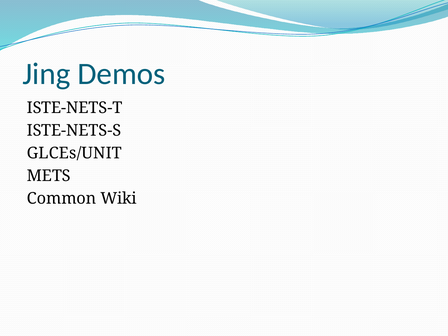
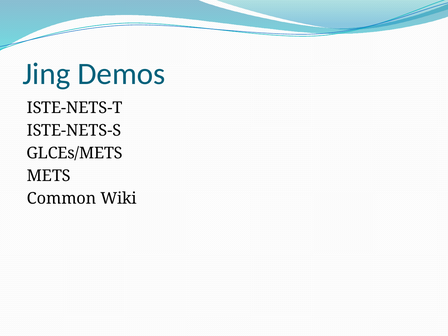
GLCEs/UNIT: GLCEs/UNIT -> GLCEs/METS
